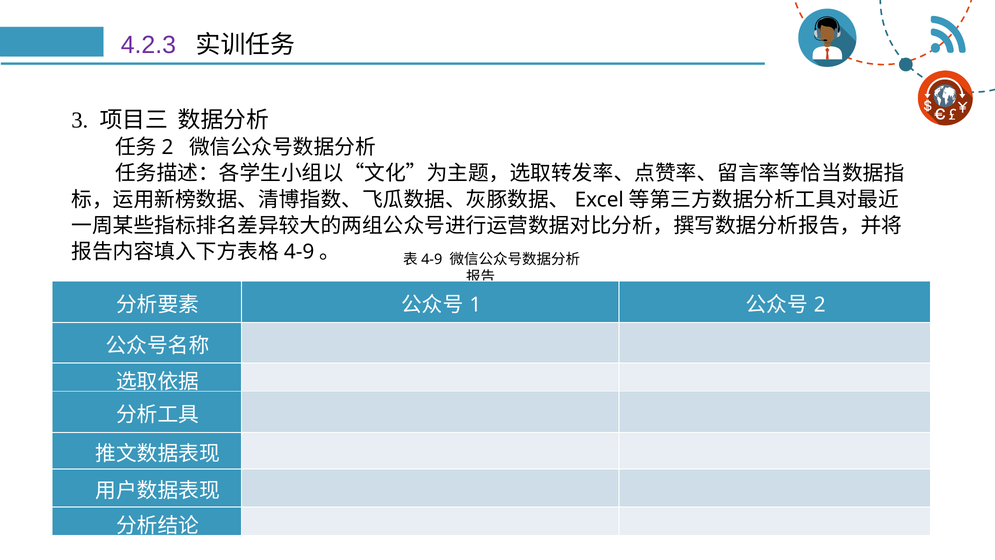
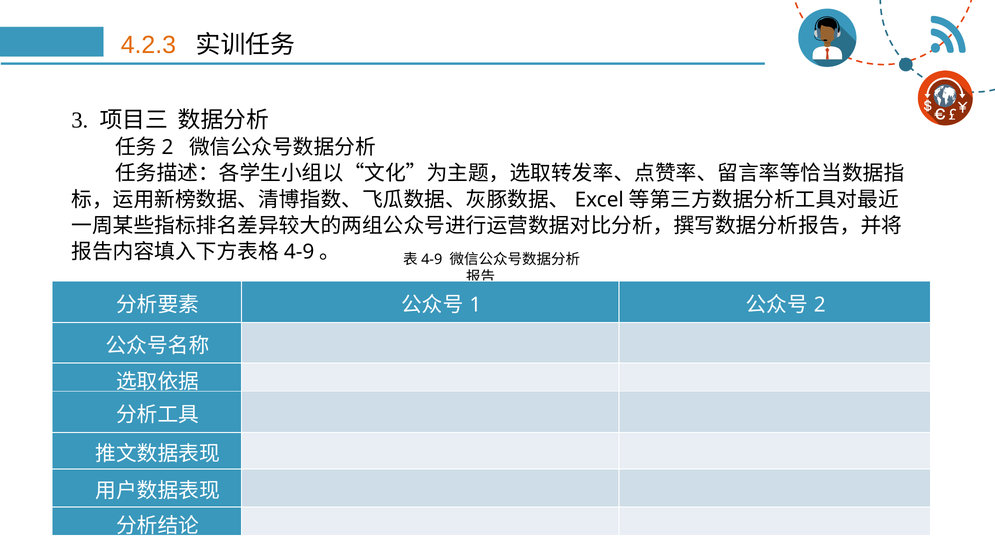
4.2.3 colour: purple -> orange
